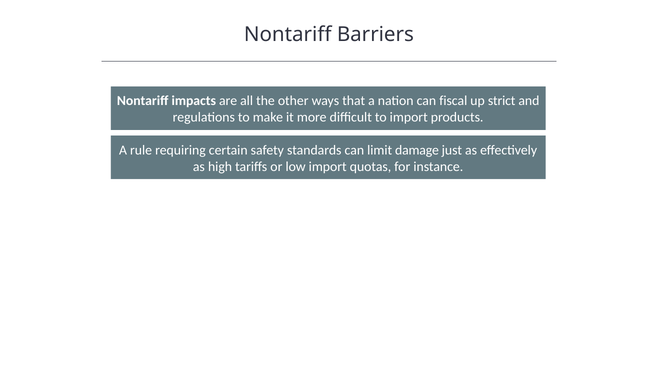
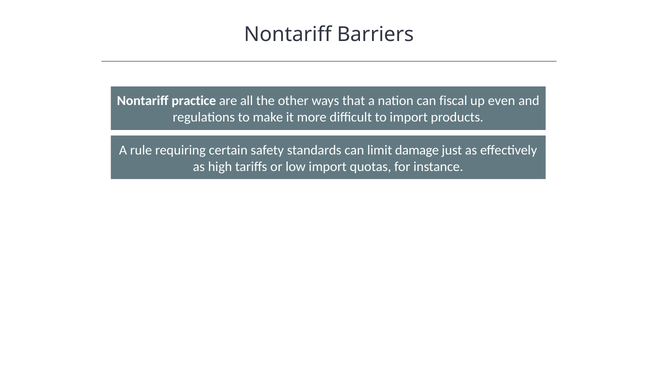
impacts: impacts -> practice
strict: strict -> even
